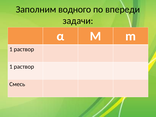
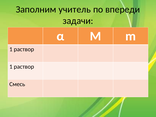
водного: водного -> учитель
